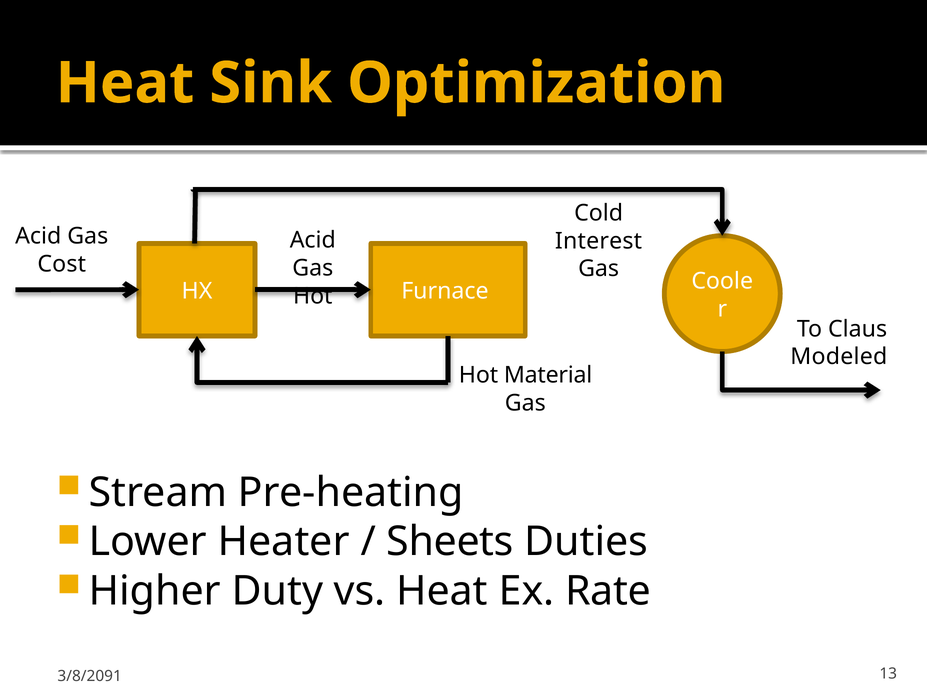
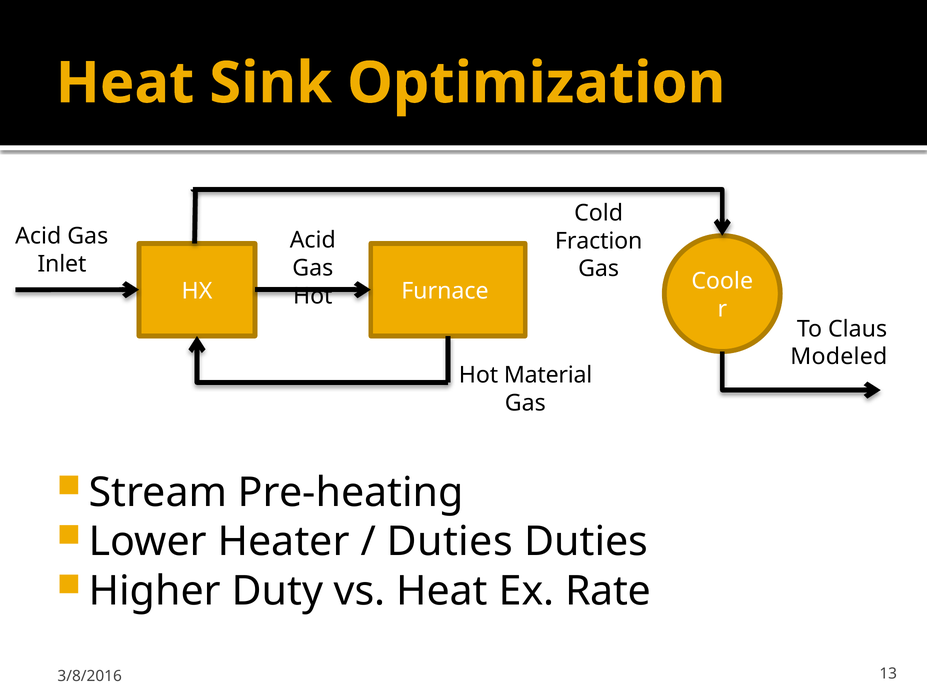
Interest: Interest -> Fraction
Cost: Cost -> Inlet
Sheets at (450, 542): Sheets -> Duties
3/8/2091: 3/8/2091 -> 3/8/2016
